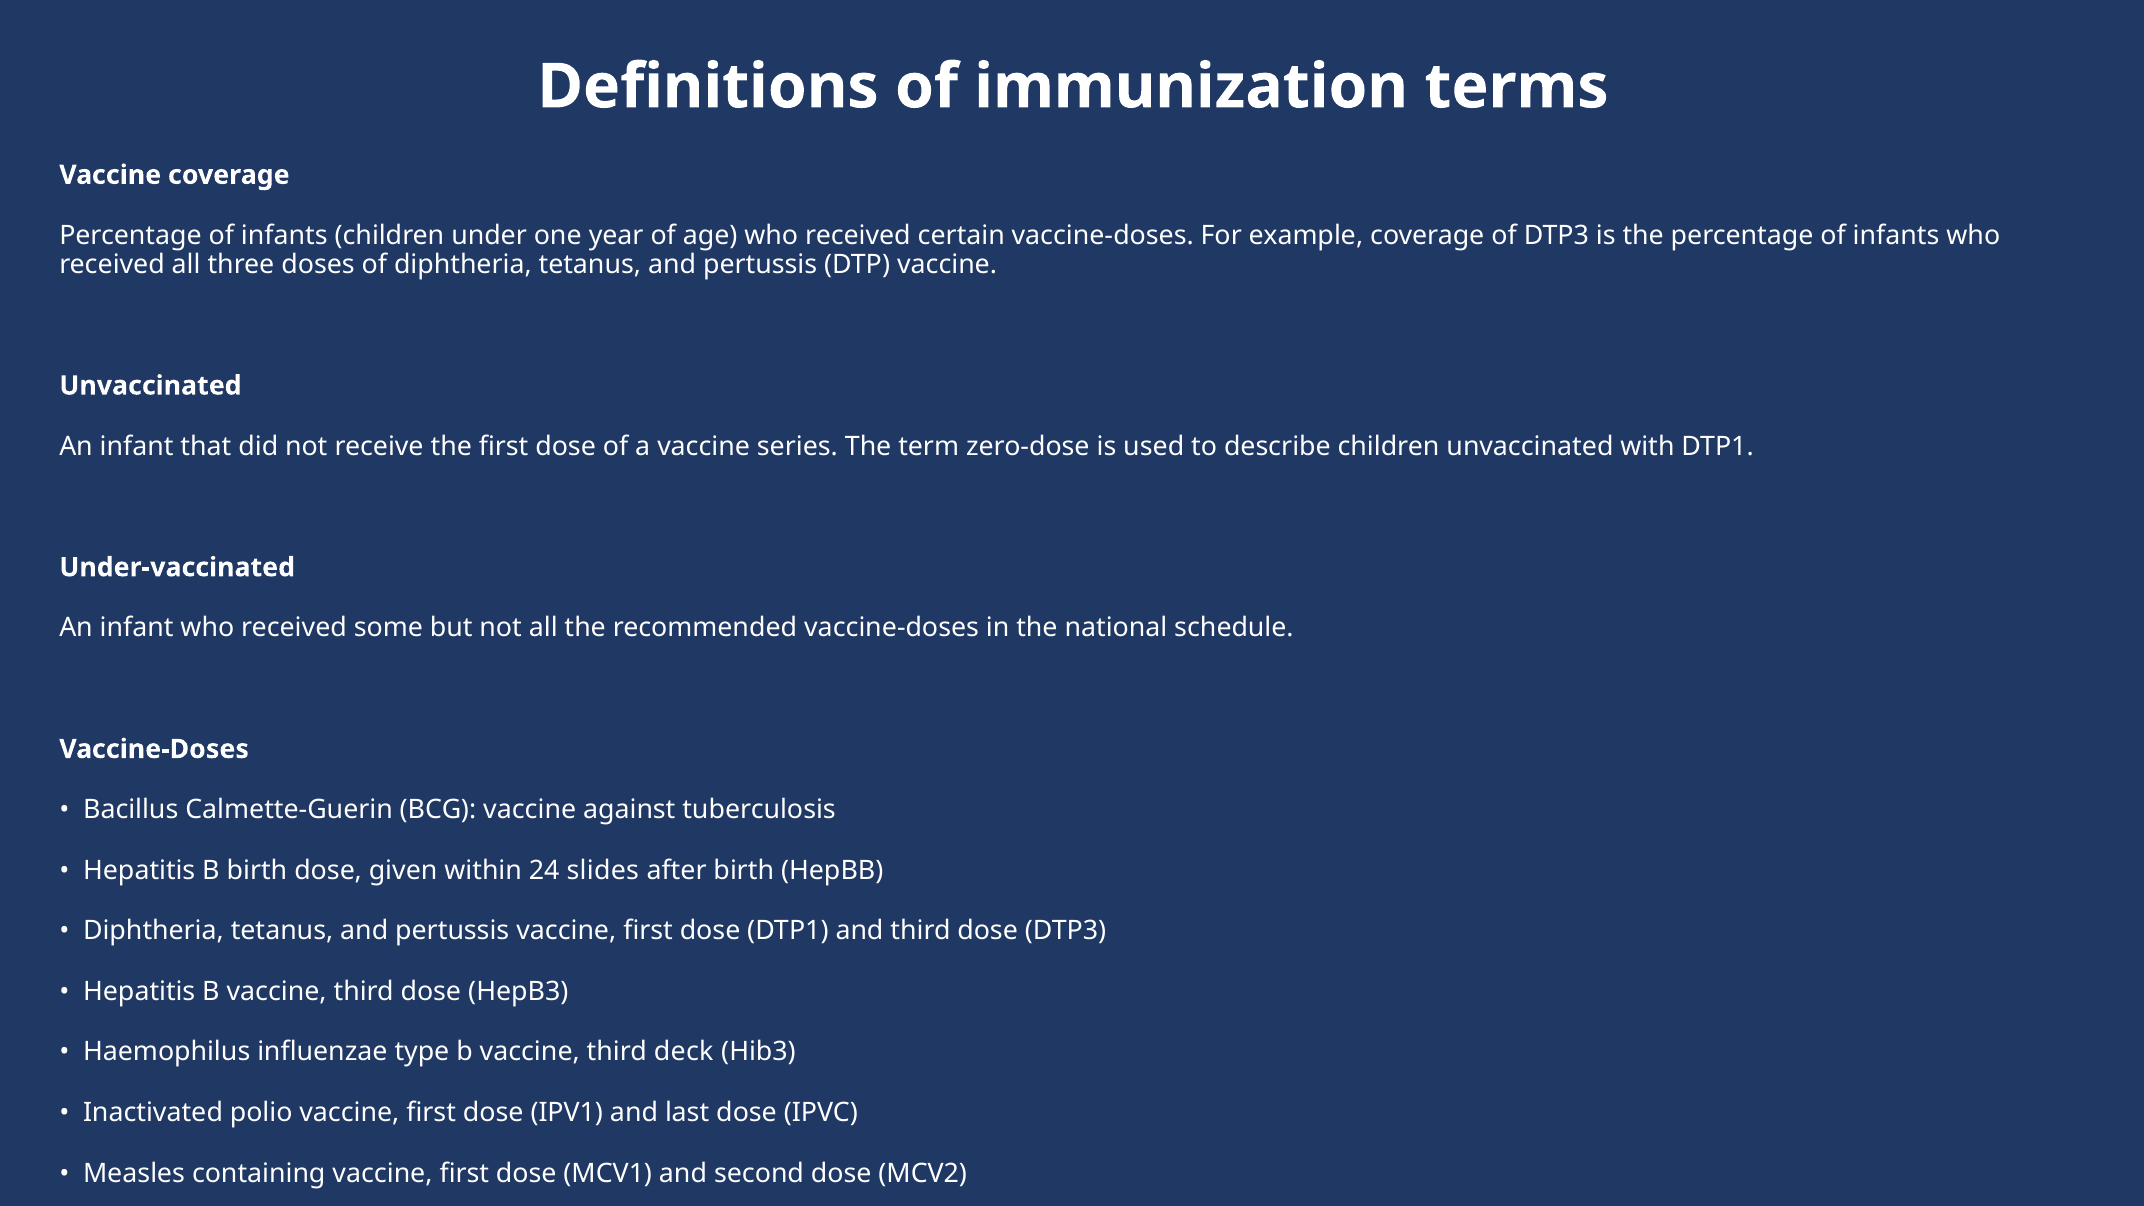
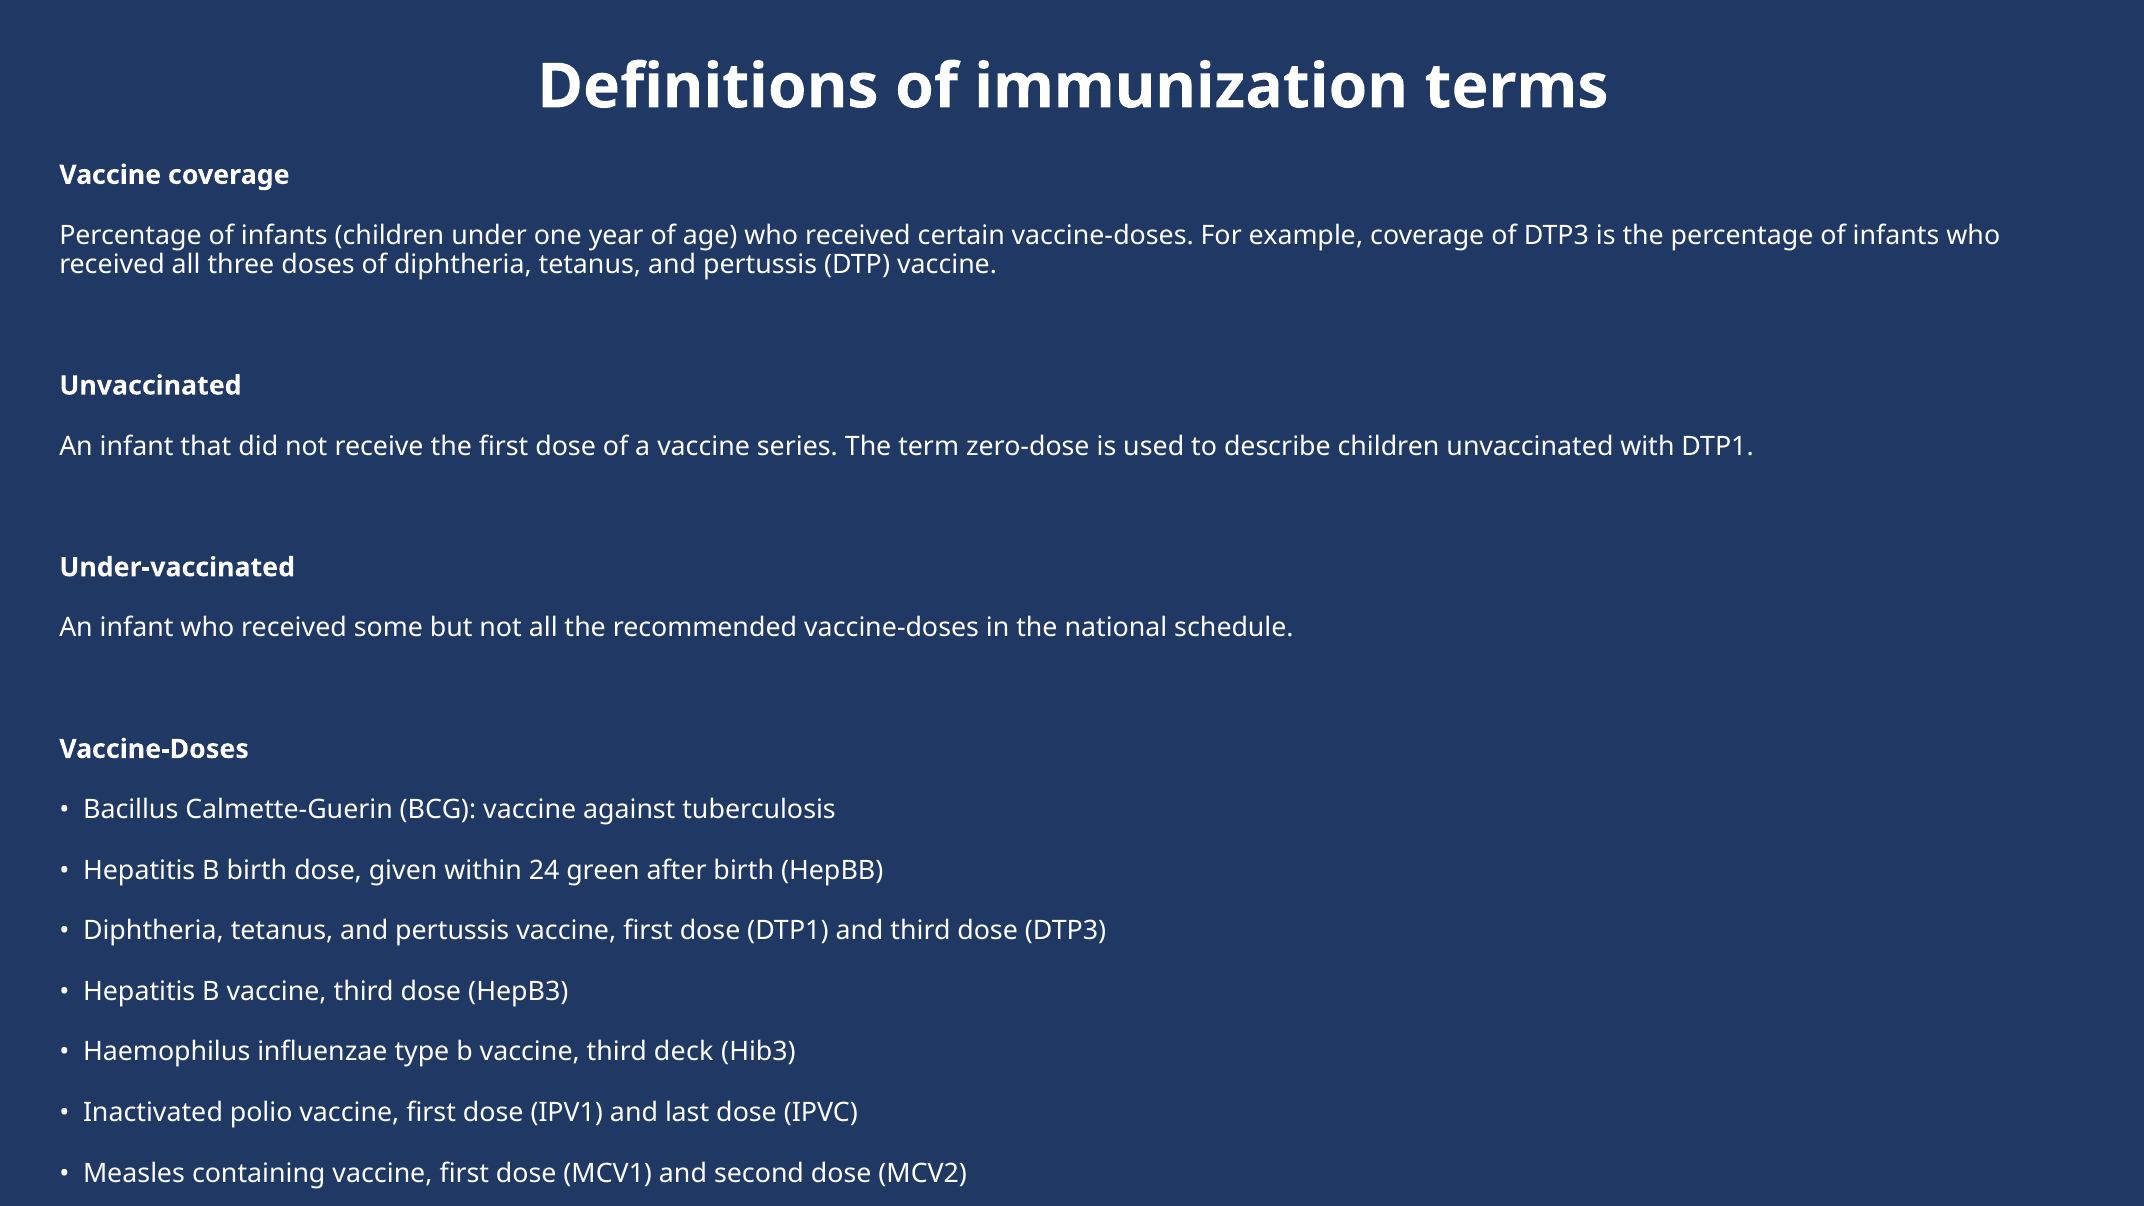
slides: slides -> green
